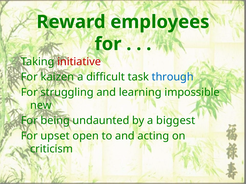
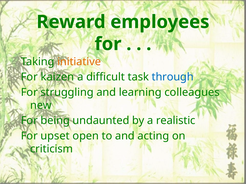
initiative colour: red -> orange
impossible: impossible -> colleagues
biggest: biggest -> realistic
